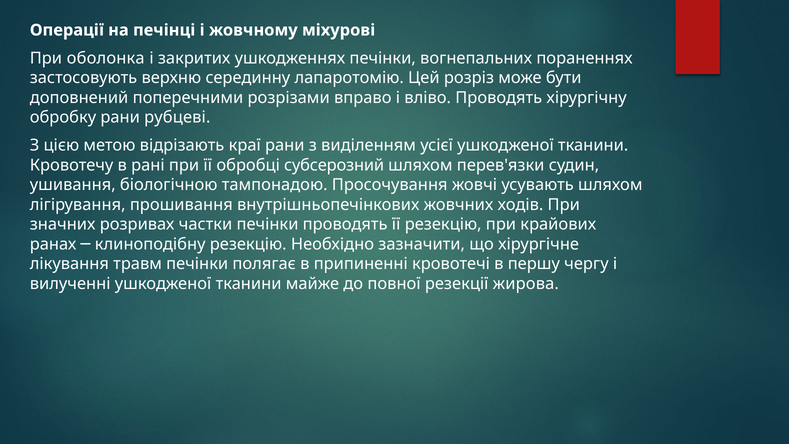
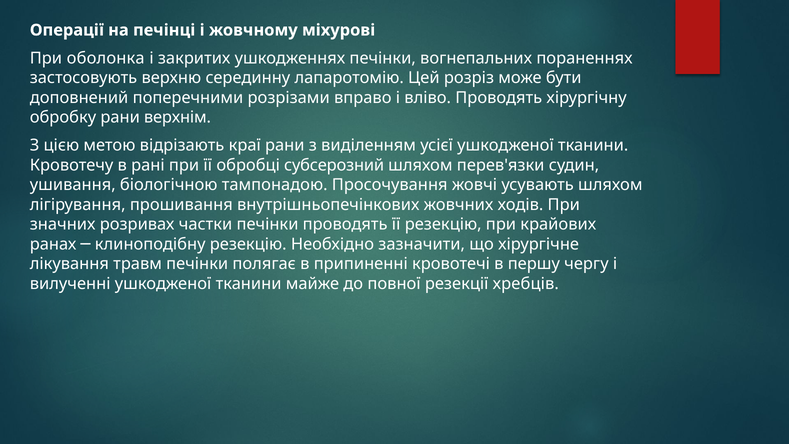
рубцеві: рубцеві -> верхнім
жирова: жирова -> хребців
